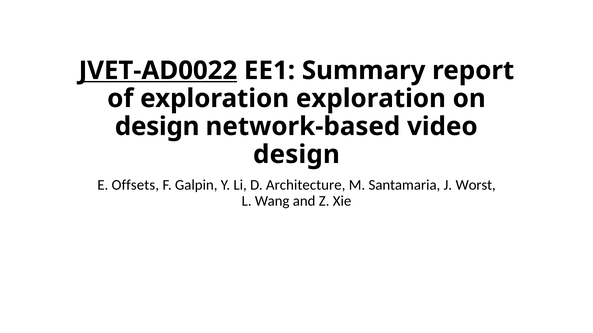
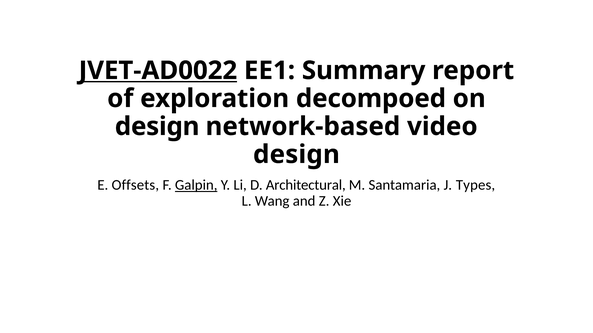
exploration exploration: exploration -> decompoed
Galpin underline: none -> present
Architecture: Architecture -> Architectural
Worst: Worst -> Types
